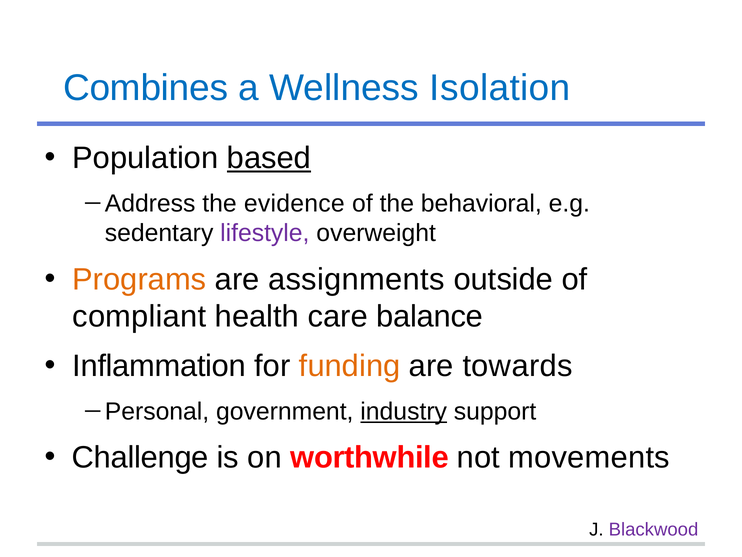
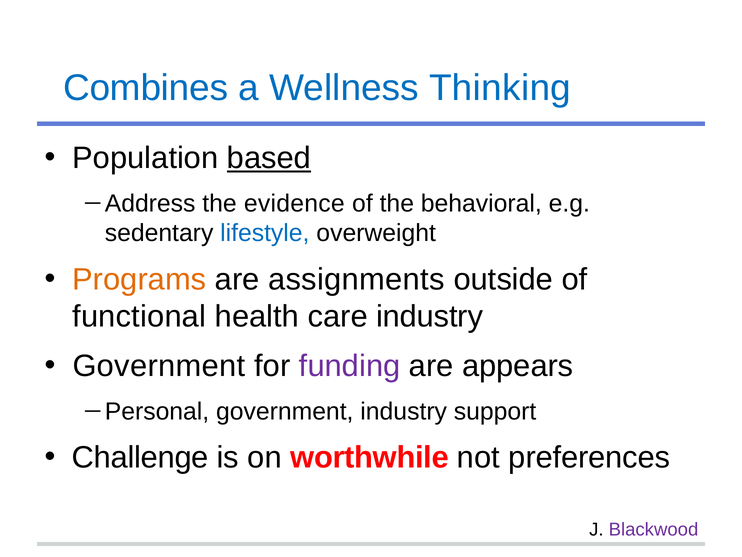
Isolation: Isolation -> Thinking
lifestyle colour: purple -> blue
compliant: compliant -> functional
care balance: balance -> industry
Inflammation at (159, 366): Inflammation -> Government
funding colour: orange -> purple
towards: towards -> appears
industry at (404, 411) underline: present -> none
movements: movements -> preferences
